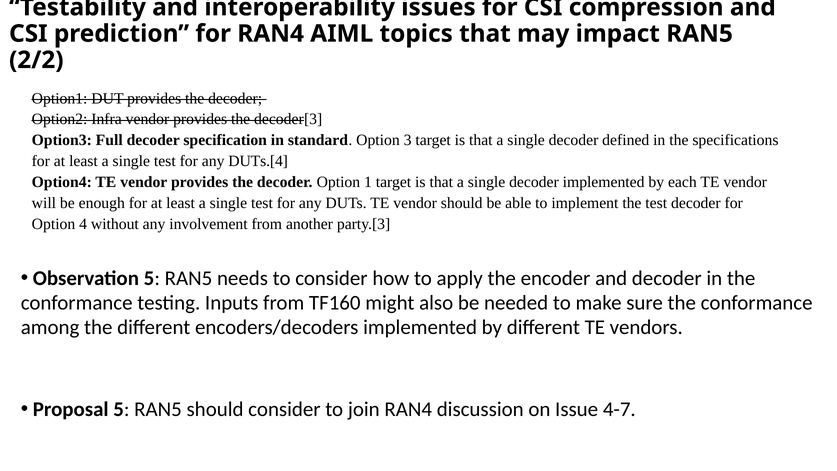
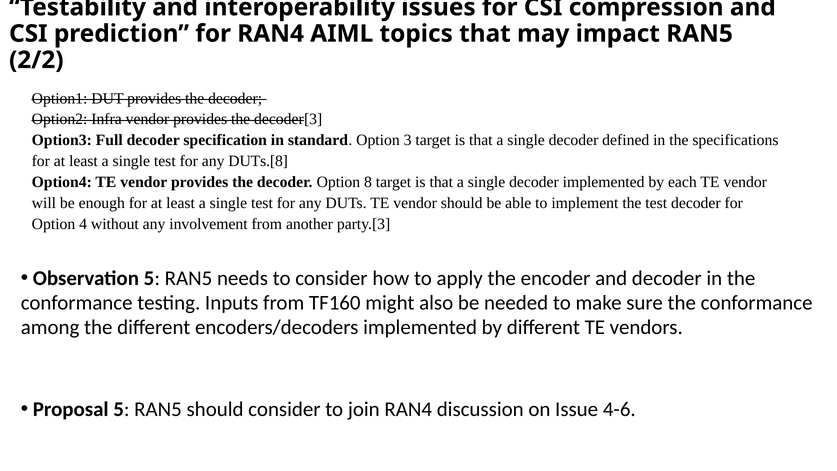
DUTs.[4: DUTs.[4 -> DUTs.[8
1: 1 -> 8
4-7: 4-7 -> 4-6
